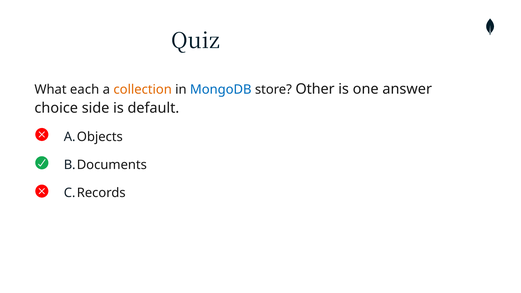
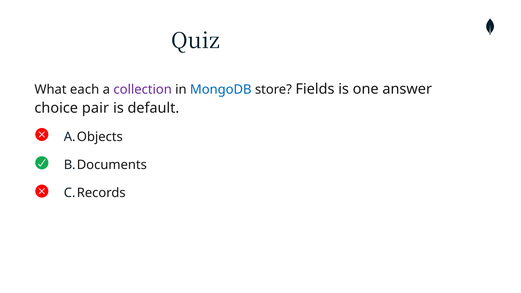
collection colour: orange -> purple
Other: Other -> Fields
side: side -> pair
